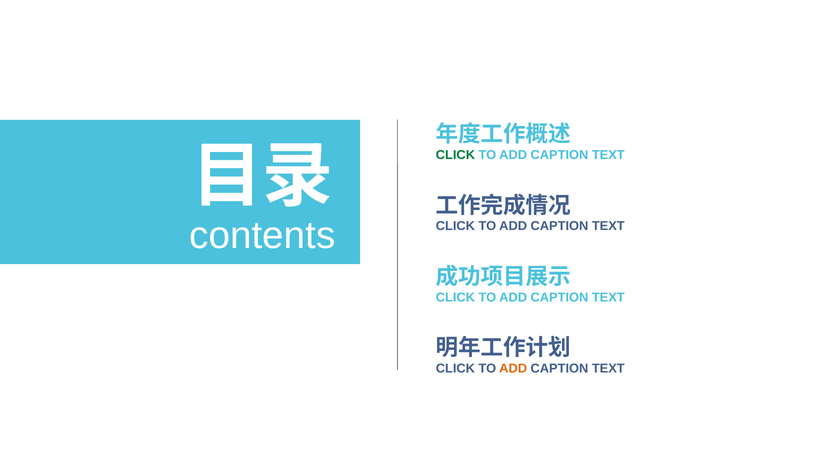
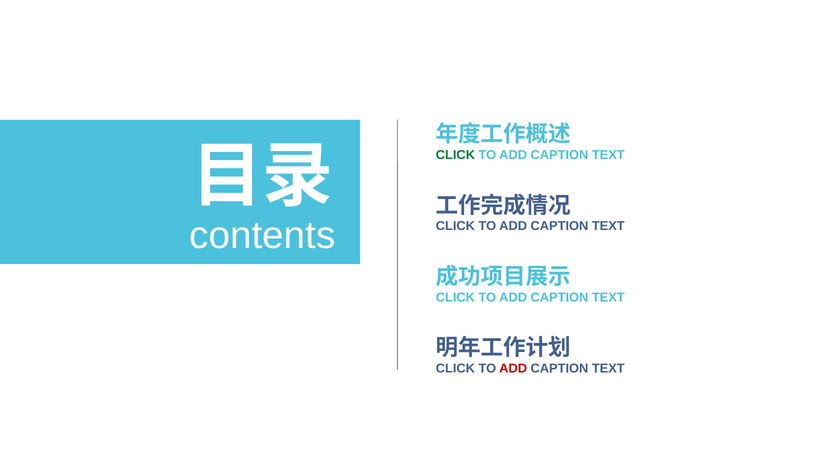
ADD at (513, 369) colour: orange -> red
